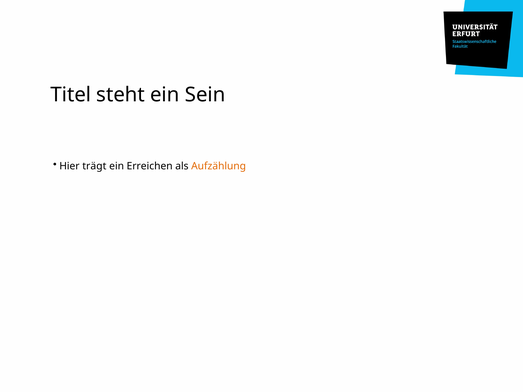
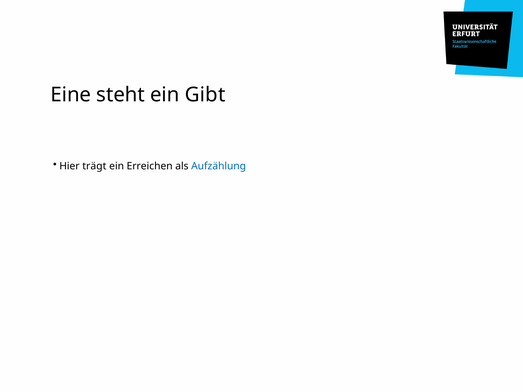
Titel: Titel -> Eine
Sein: Sein -> Gibt
Aufzählung colour: orange -> blue
